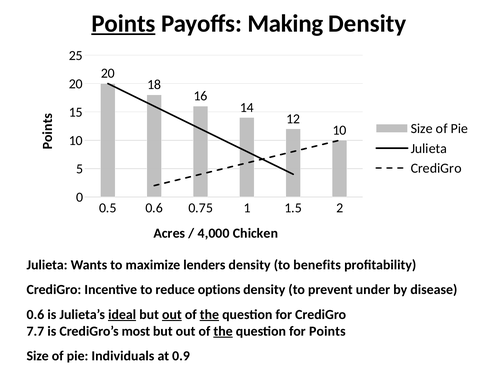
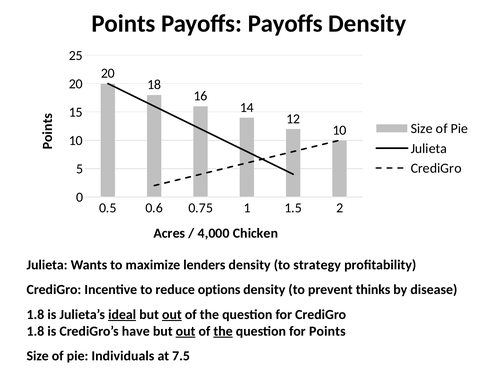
Points at (123, 24) underline: present -> none
Payoffs Making: Making -> Payoffs
benefits: benefits -> strategy
under: under -> thinks
0.6 at (35, 315): 0.6 -> 1.8
the at (209, 315) underline: present -> none
7.7 at (35, 332): 7.7 -> 1.8
most: most -> have
out at (186, 332) underline: none -> present
0.9: 0.9 -> 7.5
